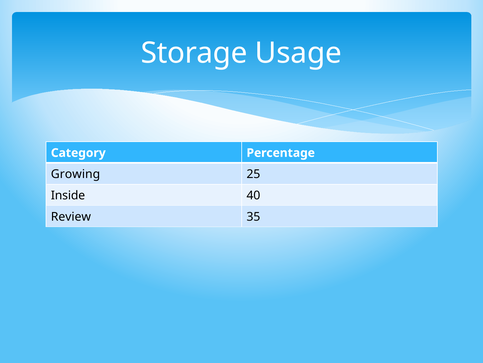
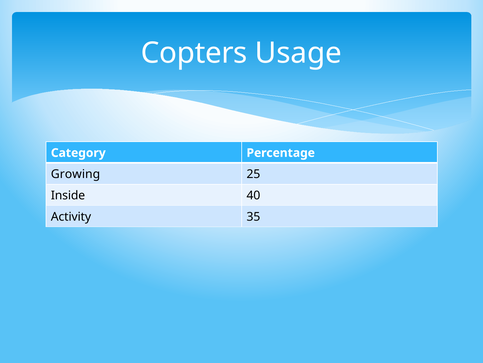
Storage: Storage -> Copters
Review: Review -> Activity
